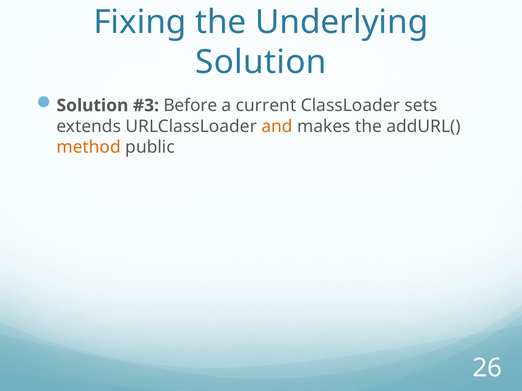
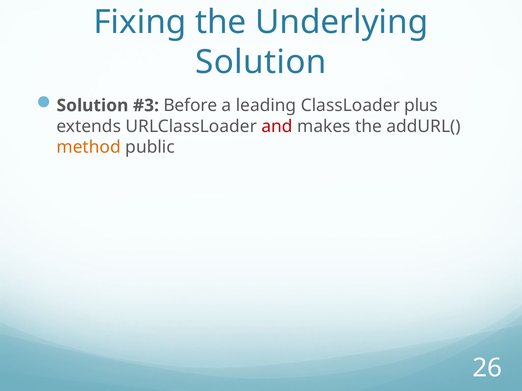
current: current -> leading
sets: sets -> plus
and colour: orange -> red
